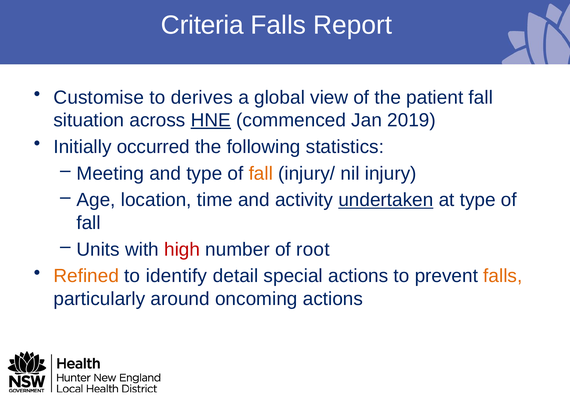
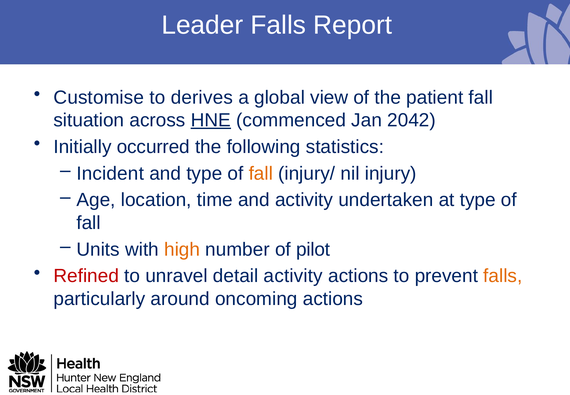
Criteria: Criteria -> Leader
2019: 2019 -> 2042
Meeting: Meeting -> Incident
undertaken underline: present -> none
high colour: red -> orange
root: root -> pilot
Refined colour: orange -> red
identify: identify -> unravel
detail special: special -> activity
